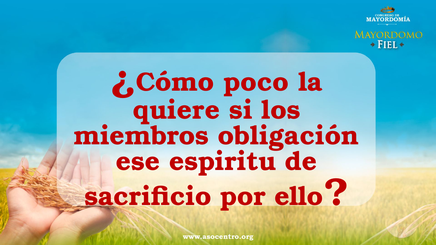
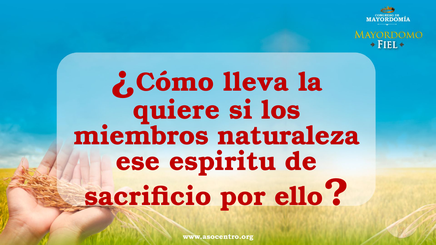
poco: poco -> lleva
obligación: obligación -> naturaleza
